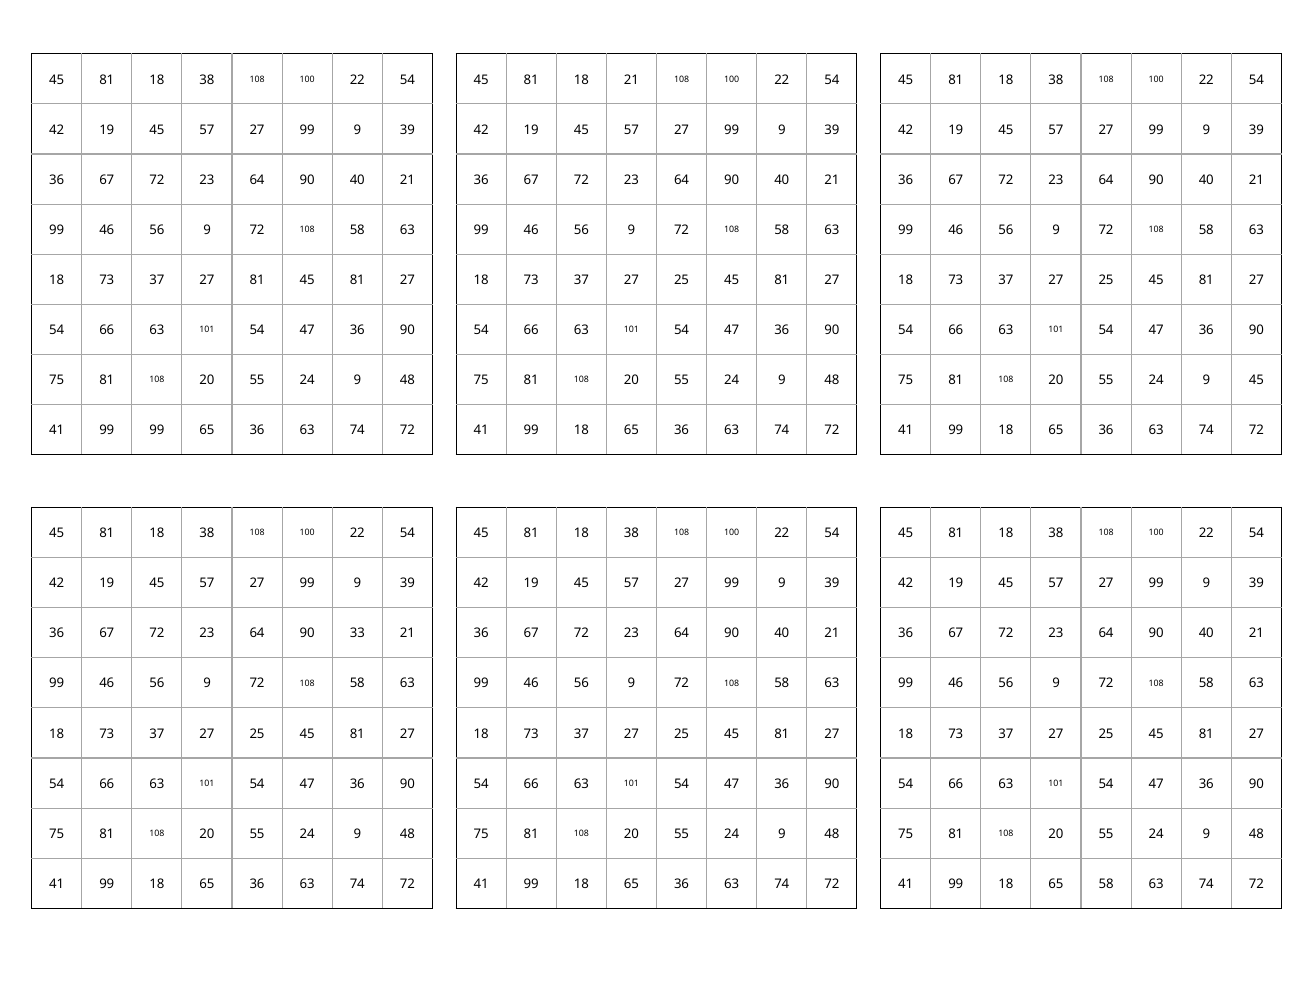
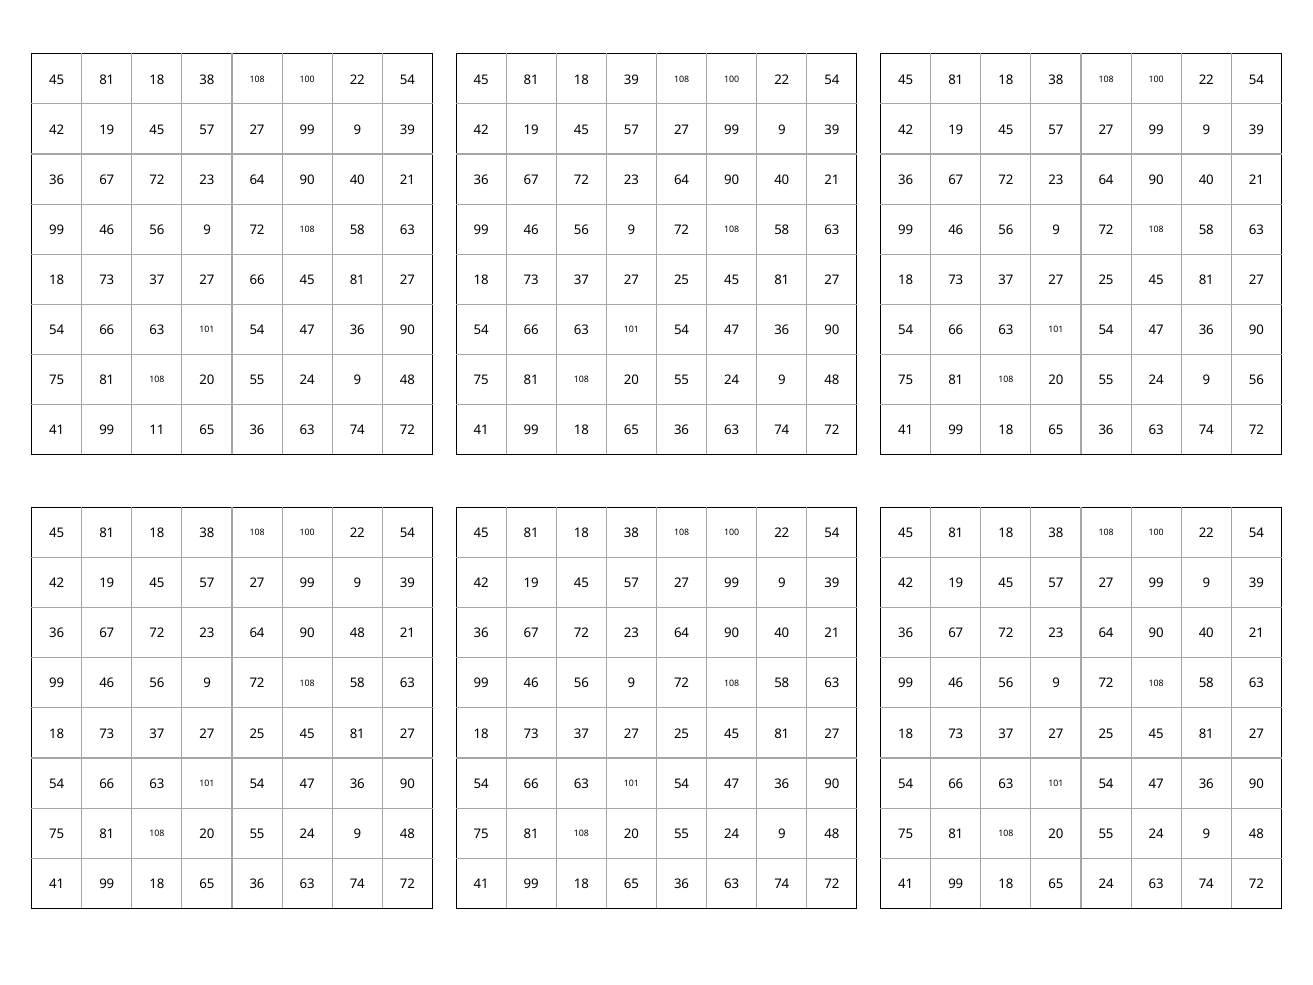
18 21: 21 -> 39
27 81: 81 -> 66
9 45: 45 -> 56
99 99: 99 -> 11
90 33: 33 -> 48
65 58: 58 -> 24
